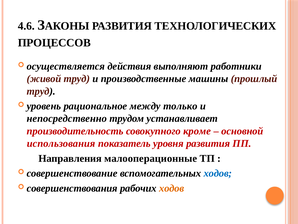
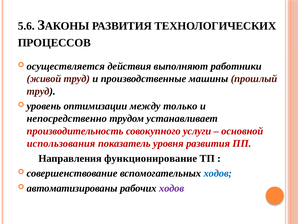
4.6: 4.6 -> 5.6
рациональное: рациональное -> оптимизации
кроме: кроме -> услуги
малооперационные: малооперационные -> функционирование
совершенствования: совершенствования -> автоматизированы
ходов at (172, 188) colour: orange -> purple
